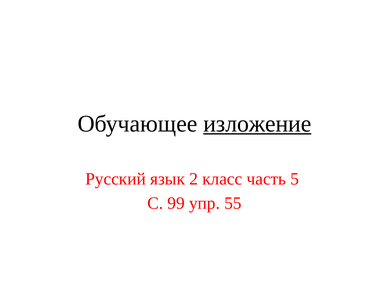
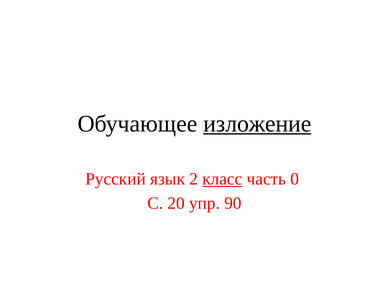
класс underline: none -> present
5: 5 -> 0
99: 99 -> 20
55: 55 -> 90
